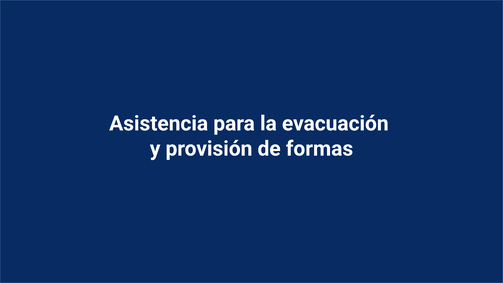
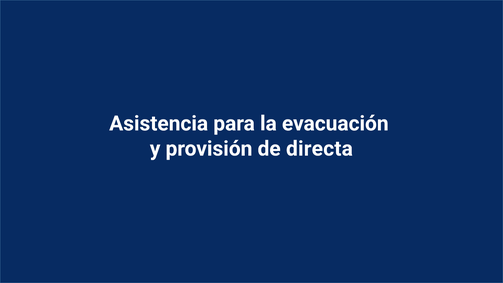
formas: formas -> directa
